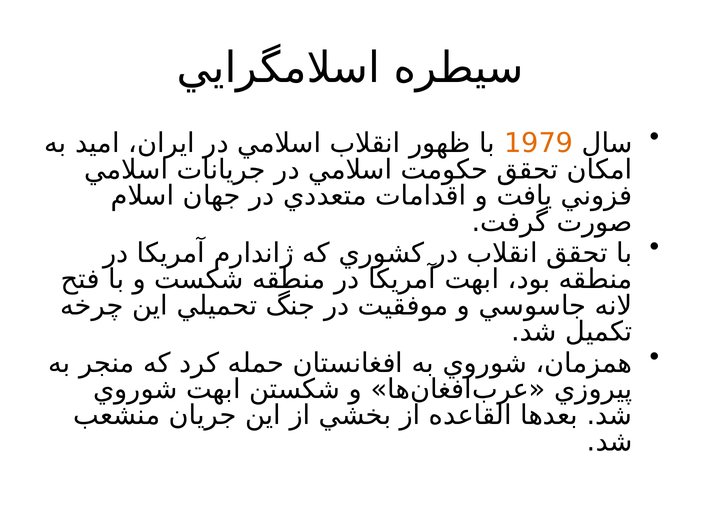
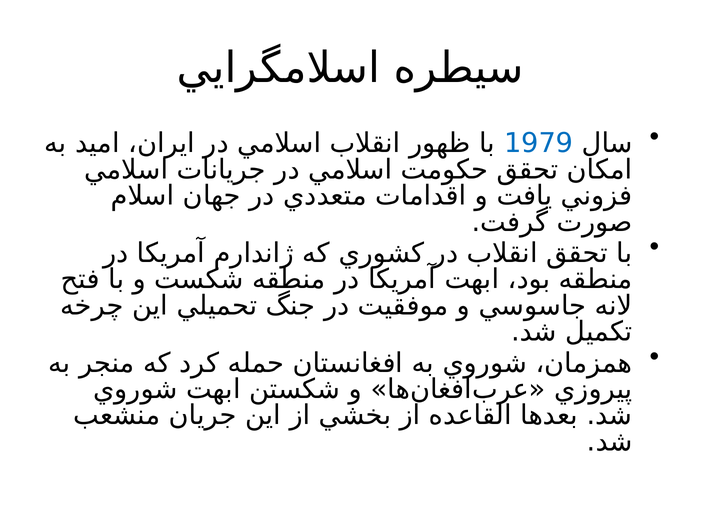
1979 colour: orange -> blue
